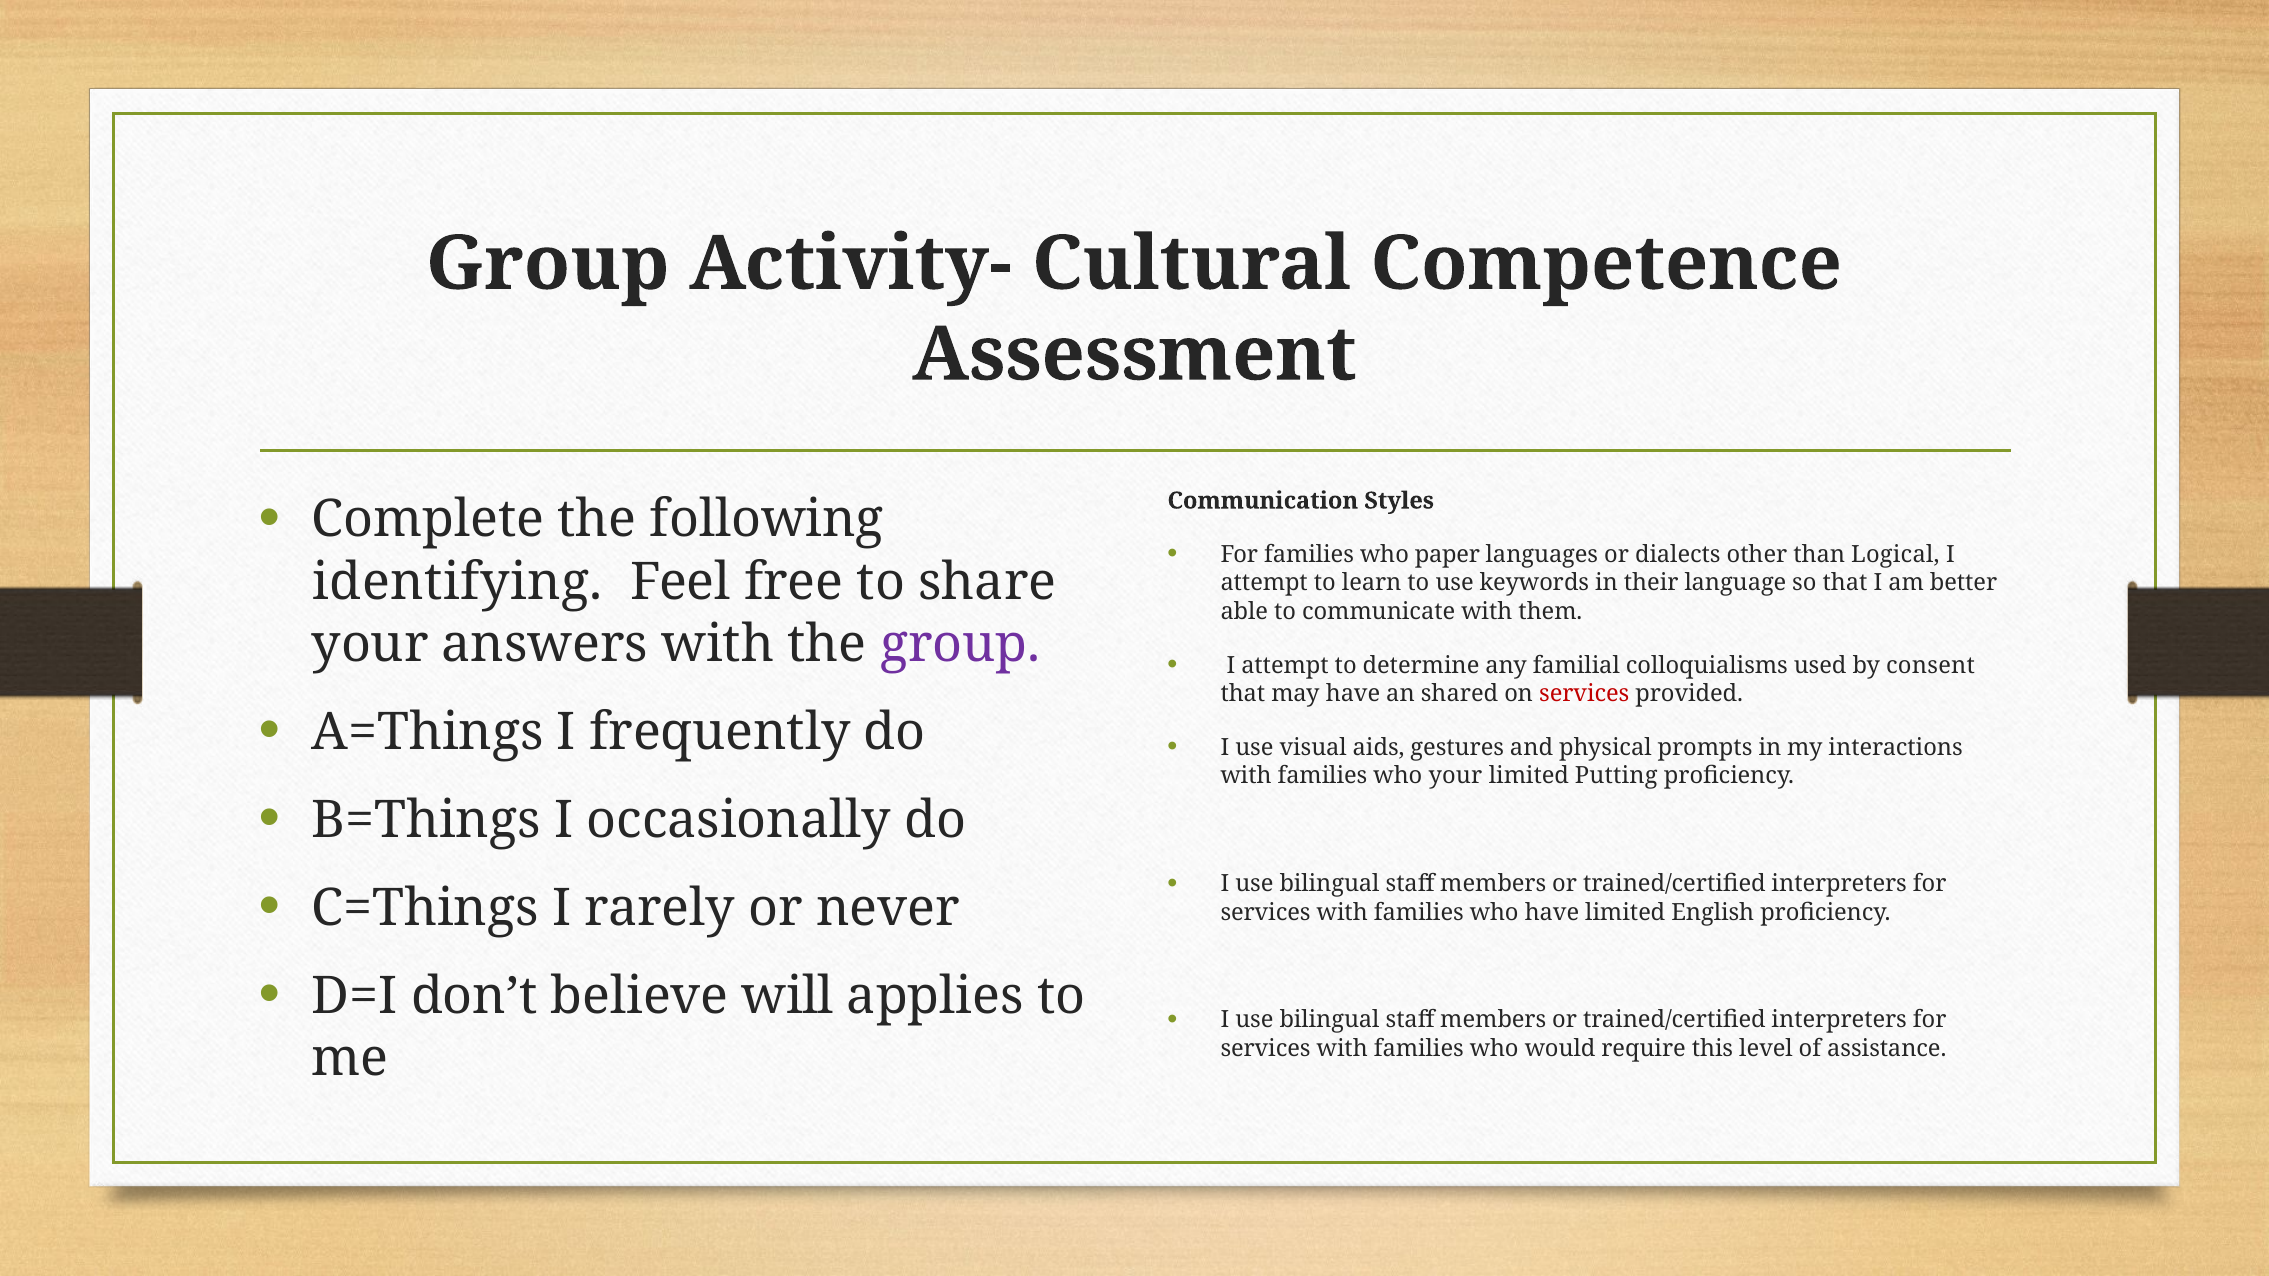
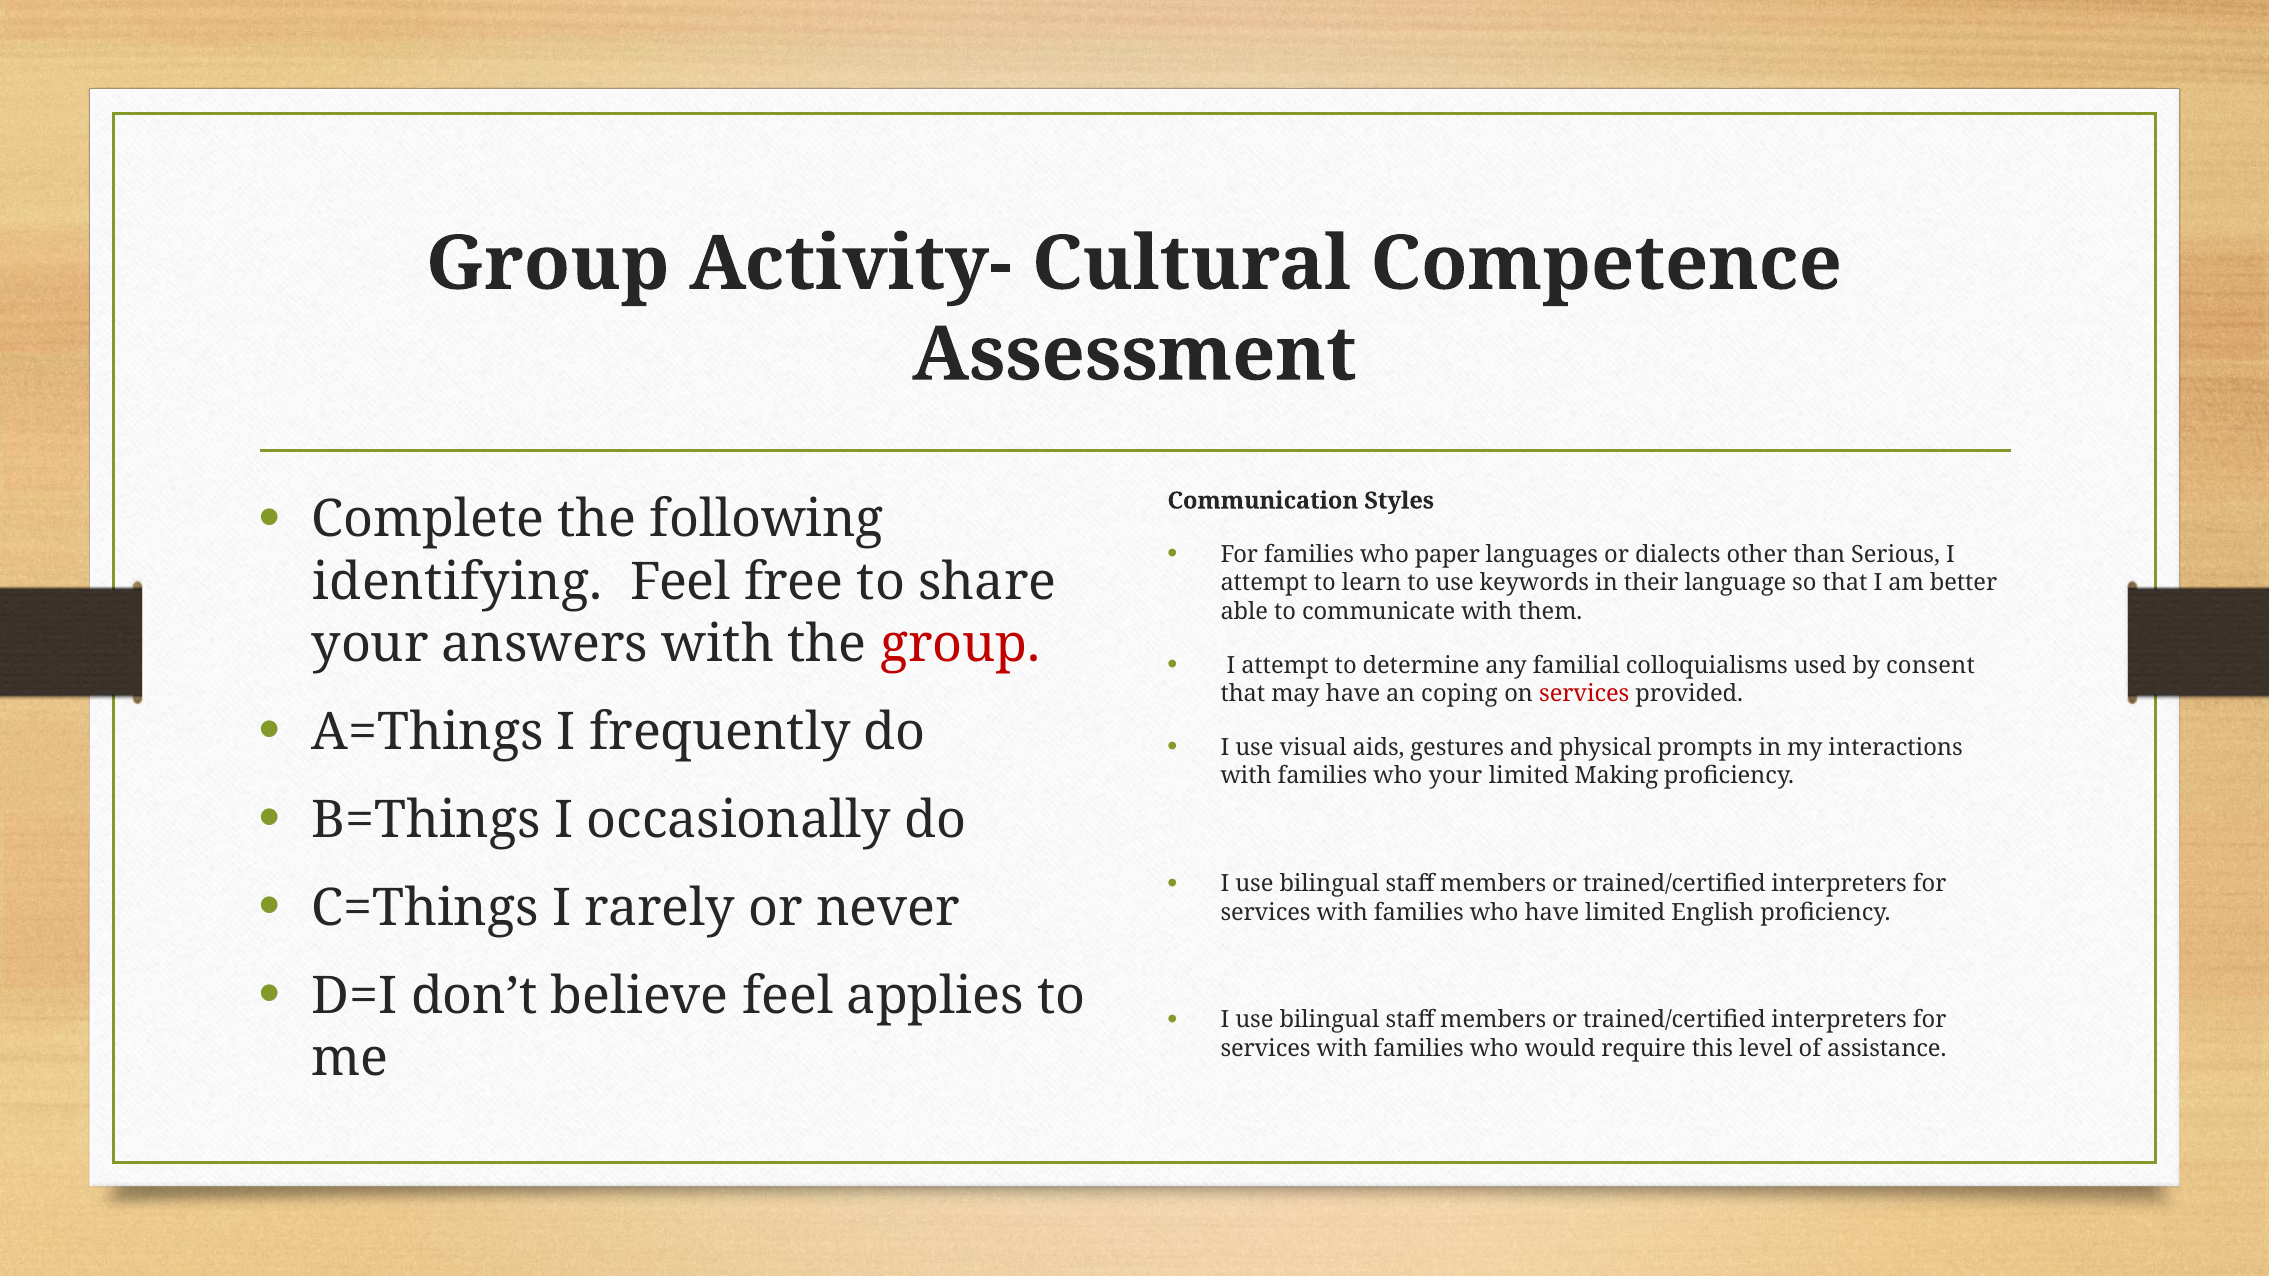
Logical: Logical -> Serious
group at (960, 645) colour: purple -> red
shared: shared -> coping
Putting: Putting -> Making
believe will: will -> feel
